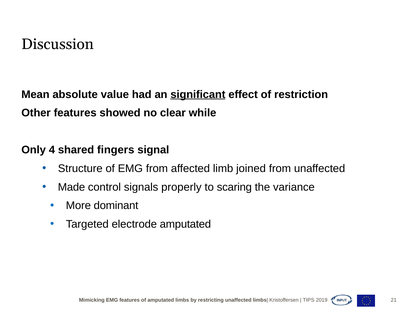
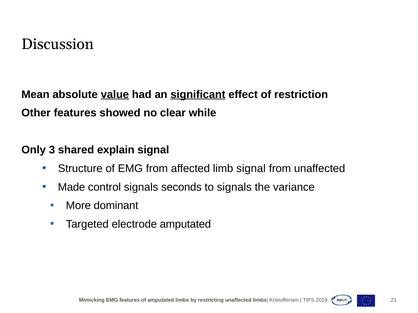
value underline: none -> present
4: 4 -> 3
fingers: fingers -> explain
limb joined: joined -> signal
properly: properly -> seconds
to scaring: scaring -> signals
